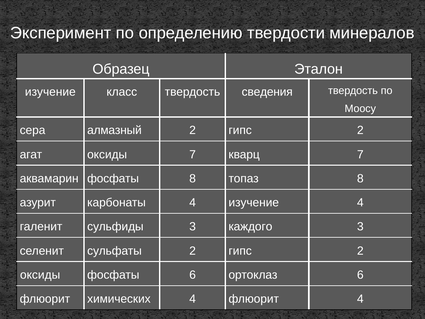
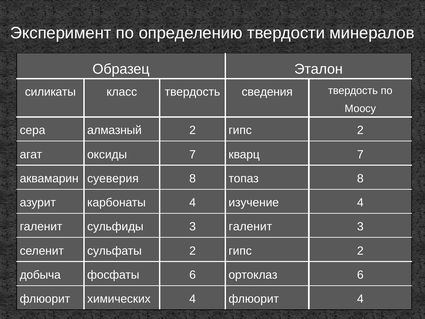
изучение at (50, 92): изучение -> силикаты
аквамарин фосфаты: фосфаты -> суеверия
3 каждого: каждого -> галенит
оксиды at (40, 275): оксиды -> добыча
